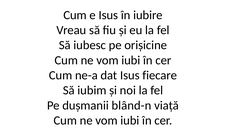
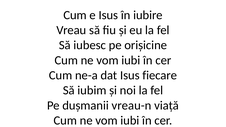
blând-n: blând-n -> vreau-n
